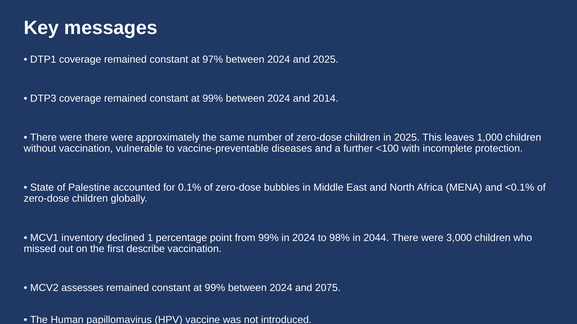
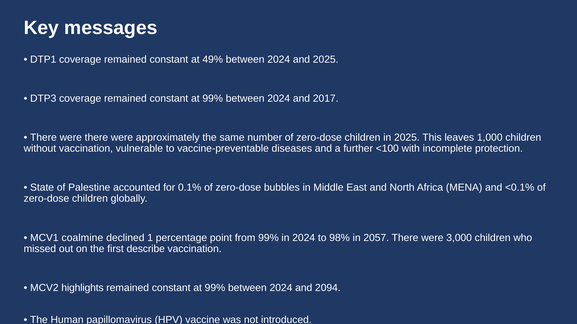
97%: 97% -> 49%
2014: 2014 -> 2017
inventory: inventory -> coalmine
2044: 2044 -> 2057
assesses: assesses -> highlights
2075: 2075 -> 2094
